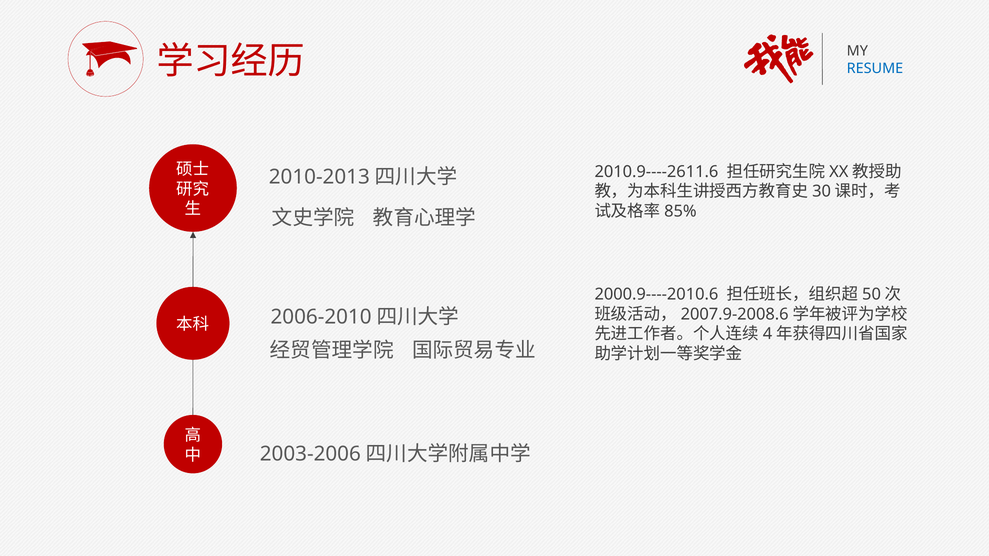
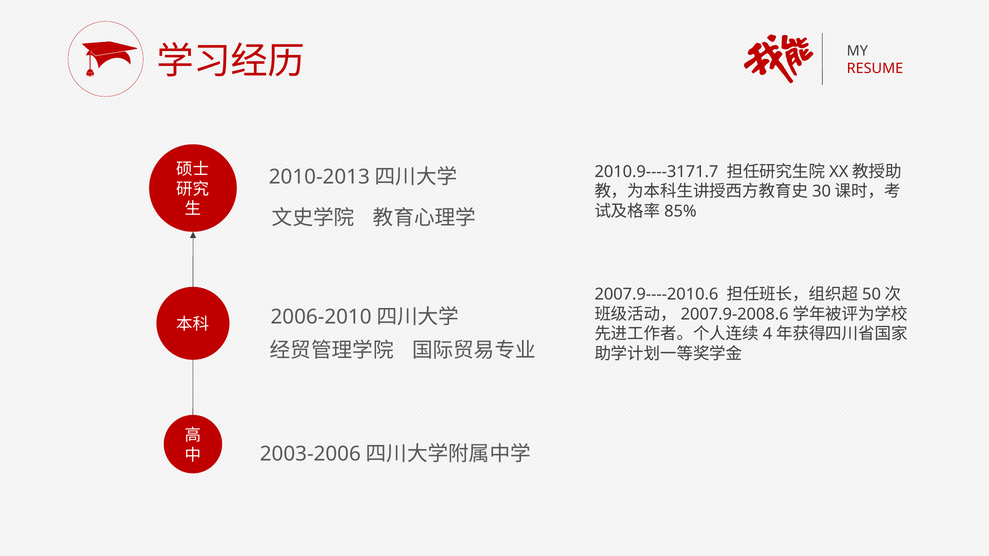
RESUME colour: blue -> red
2010.9----2611.6: 2010.9----2611.6 -> 2010.9----3171.7
2000.9----2010.6: 2000.9----2010.6 -> 2007.9----2010.6
